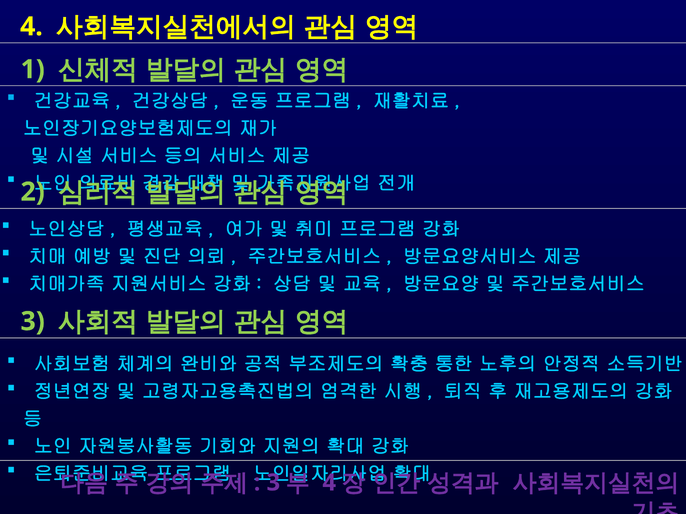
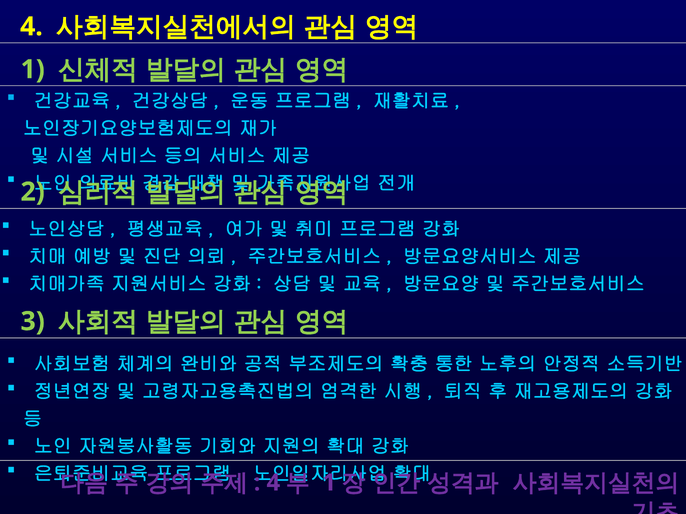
3 at (273, 483): 3 -> 4
4 at (329, 483): 4 -> 1
